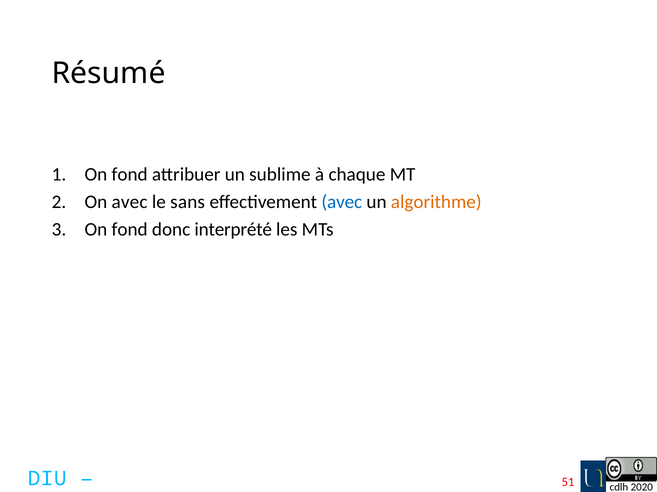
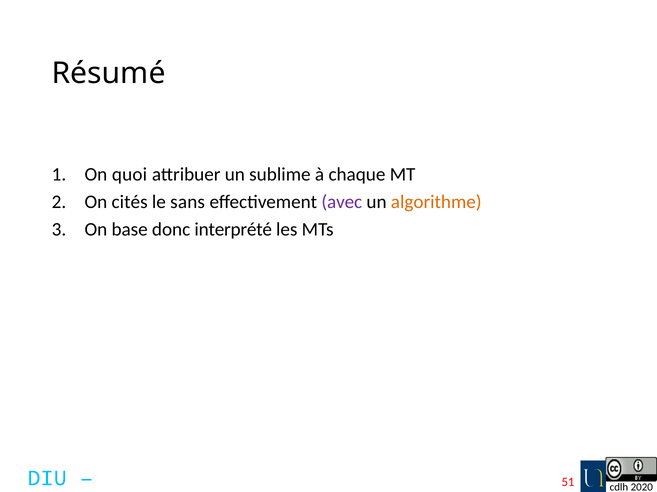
fond at (130, 175): fond -> quoi
On avec: avec -> cités
avec at (342, 202) colour: blue -> purple
fond at (130, 230): fond -> base
